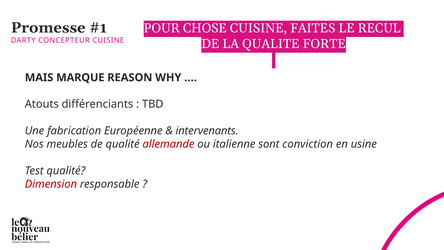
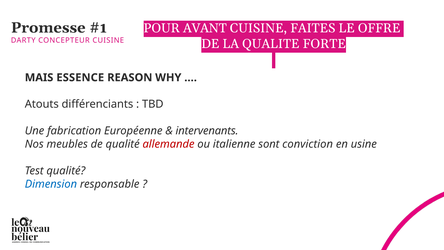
CHOSE: CHOSE -> AVANT
RECUL: RECUL -> OFFRE
MARQUE: MARQUE -> ESSENCE
Dimension colour: red -> blue
